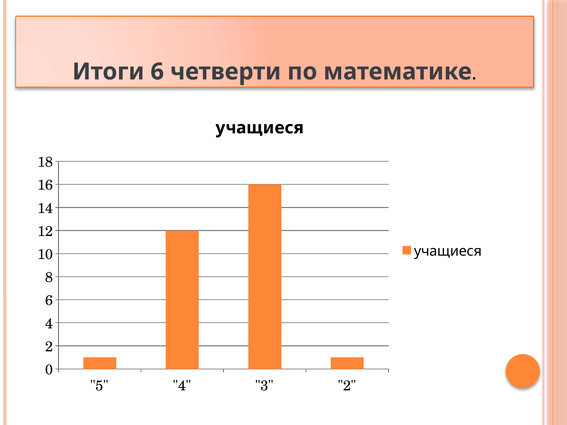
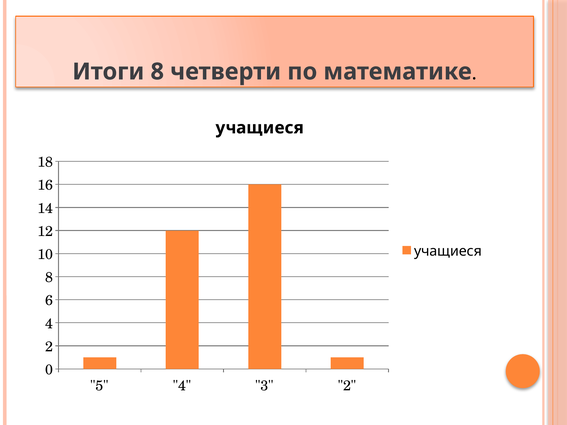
Итоги 6: 6 -> 8
